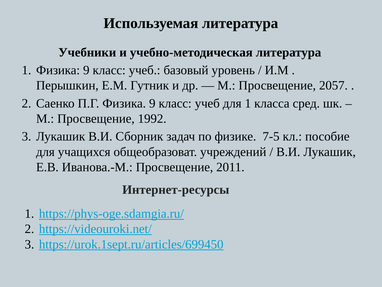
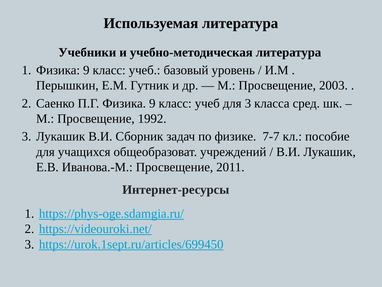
2057: 2057 -> 2003
для 1: 1 -> 3
7-5: 7-5 -> 7-7
